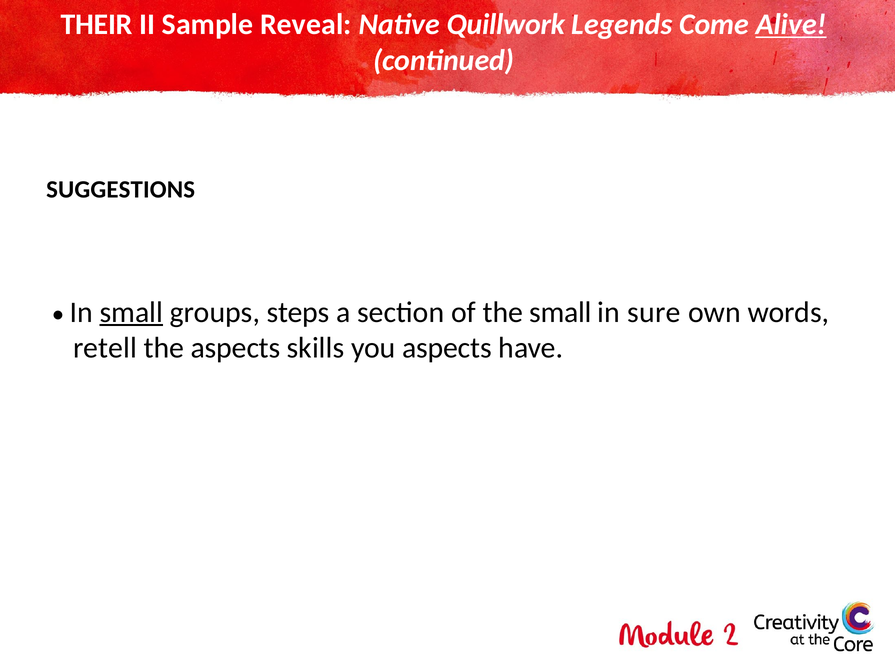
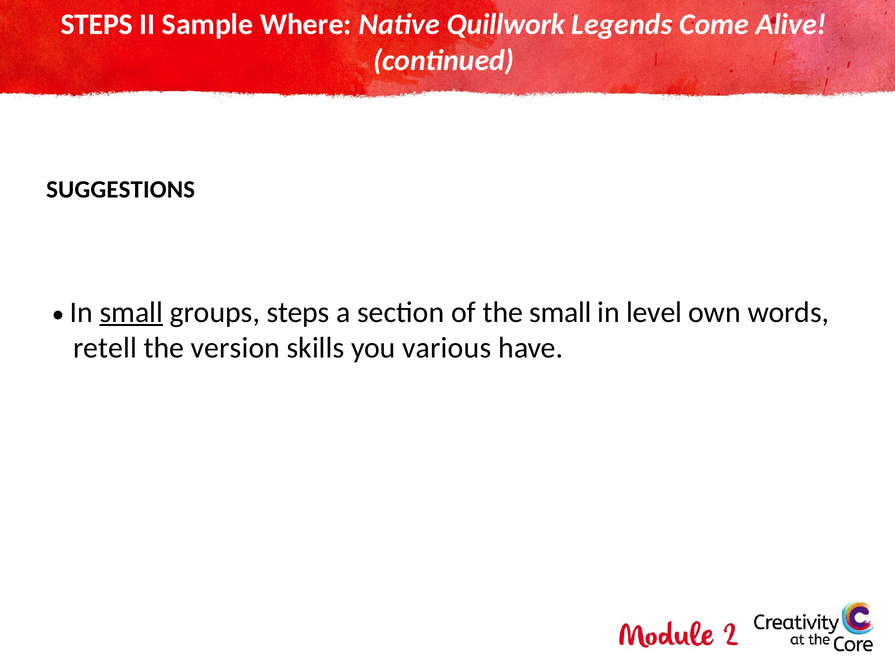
THEIR at (97, 24): THEIR -> STEPS
Reveal: Reveal -> Where
Alive underline: present -> none
sure: sure -> level
the aspects: aspects -> version
you aspects: aspects -> various
